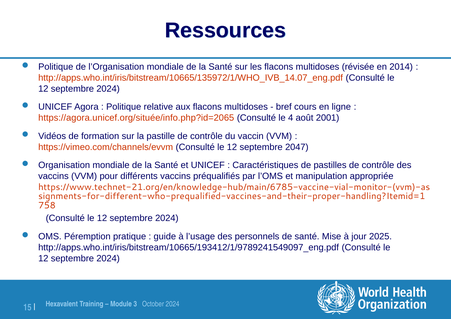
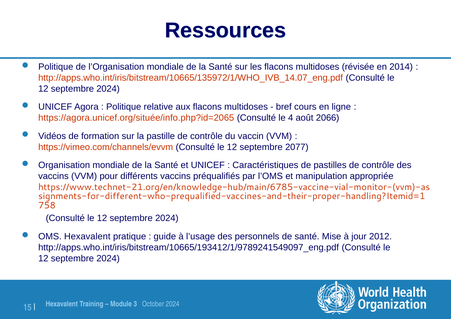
2001: 2001 -> 2066
2047: 2047 -> 2077
OMS Péremption: Péremption -> Hexavalent
2025: 2025 -> 2012
